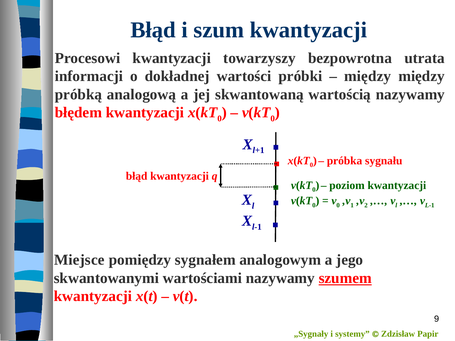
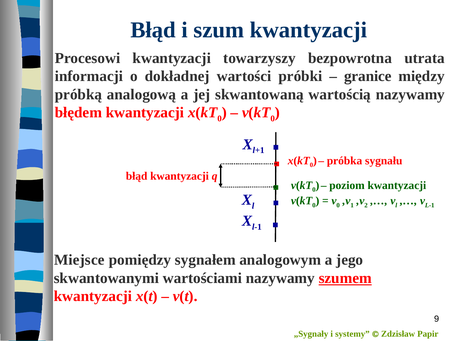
między at (368, 76): między -> granice
